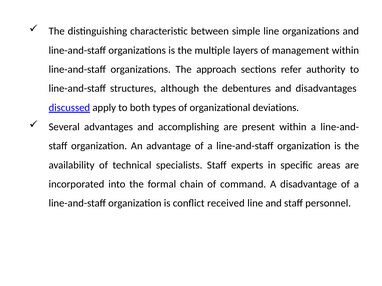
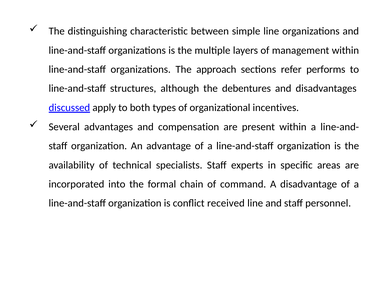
authority: authority -> performs
deviations: deviations -> incentives
accomplishing: accomplishing -> compensation
